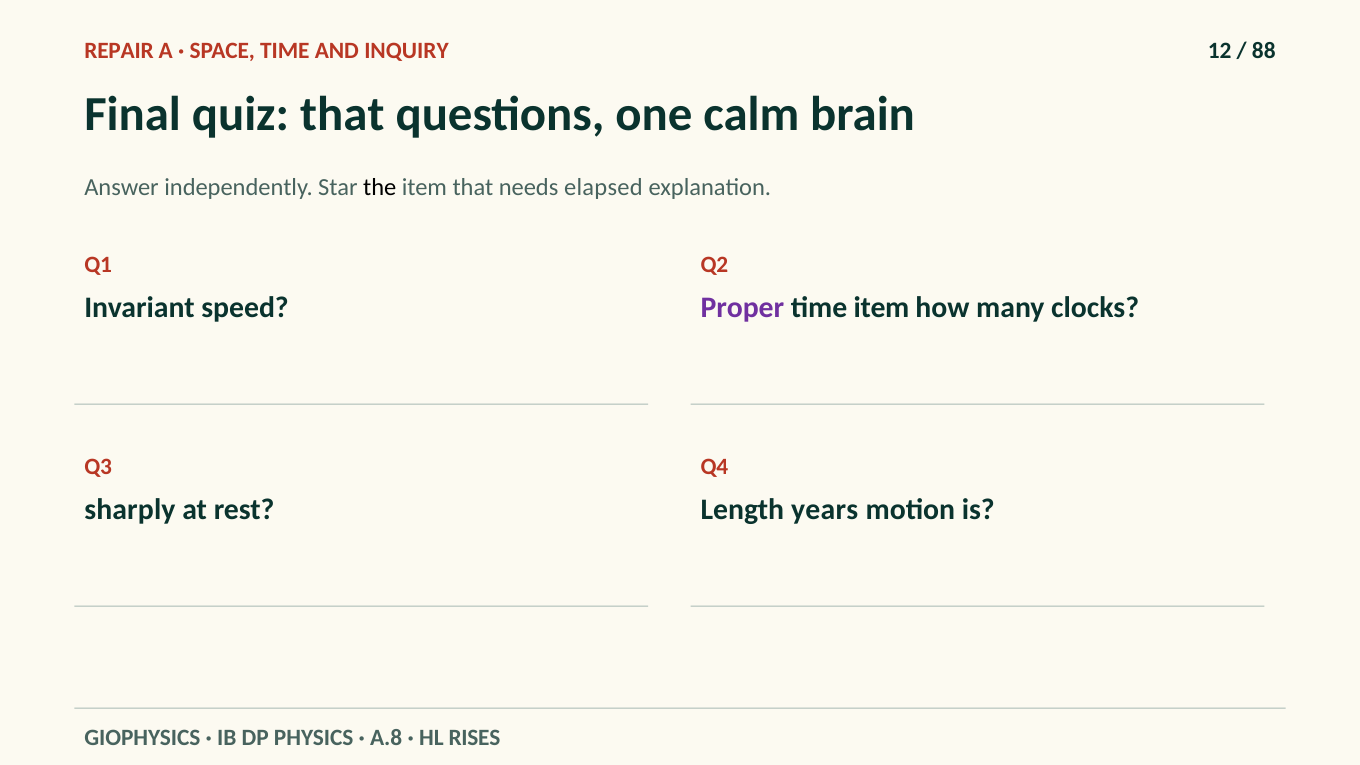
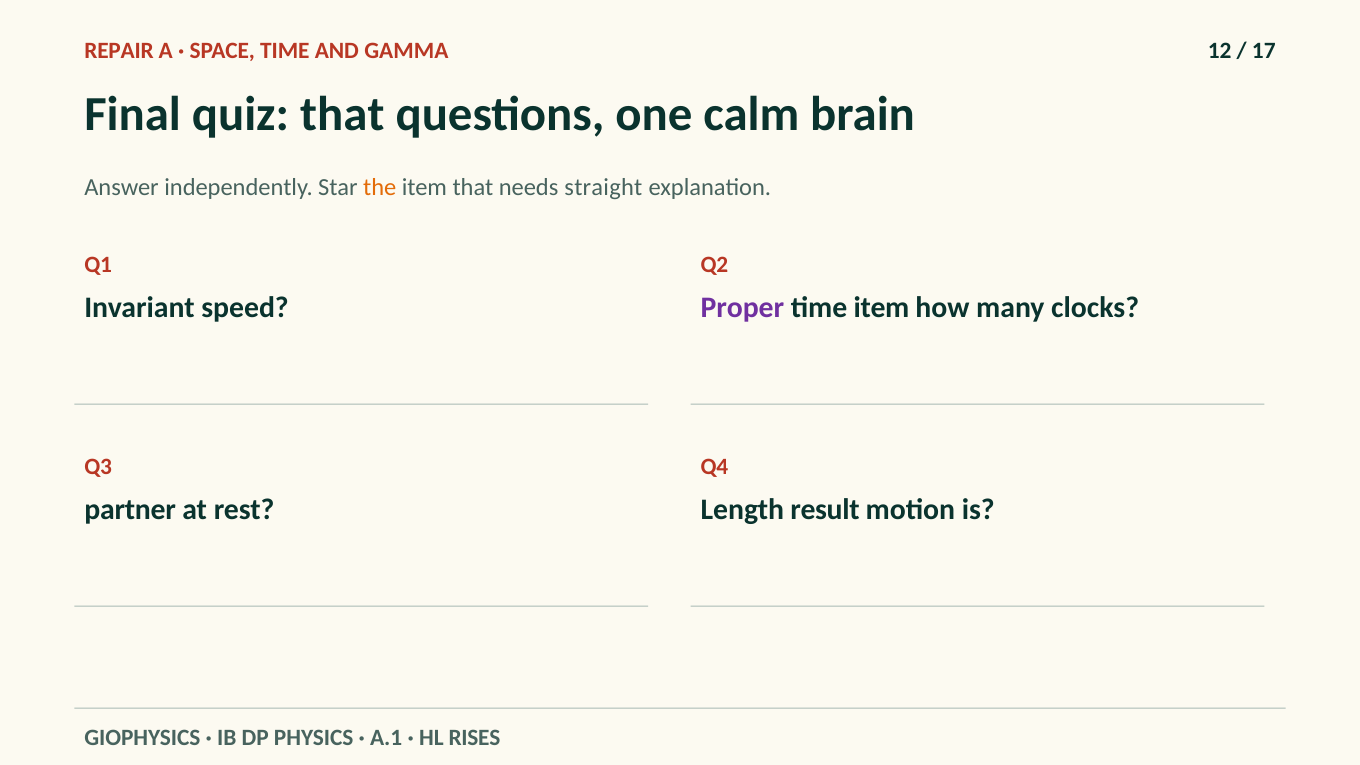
INQUIRY: INQUIRY -> GAMMA
88: 88 -> 17
the colour: black -> orange
elapsed: elapsed -> straight
sharply: sharply -> partner
years: years -> result
A.8: A.8 -> A.1
